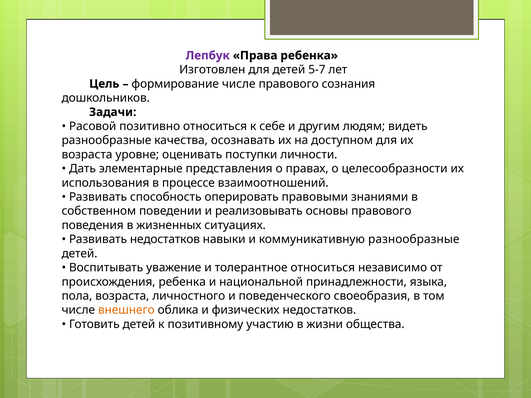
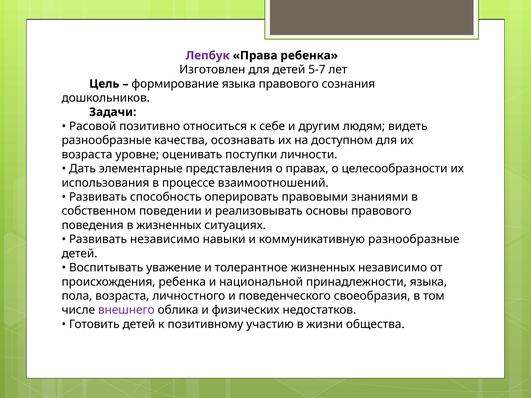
формирование числе: числе -> языка
Развивать недостатков: недостатков -> независимо
толерантное относиться: относиться -> жизненных
внешнего colour: orange -> purple
